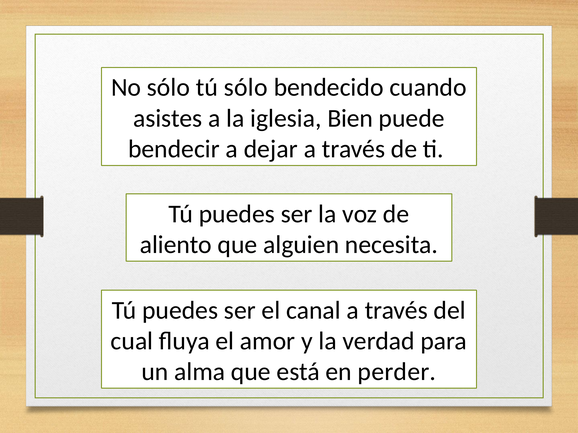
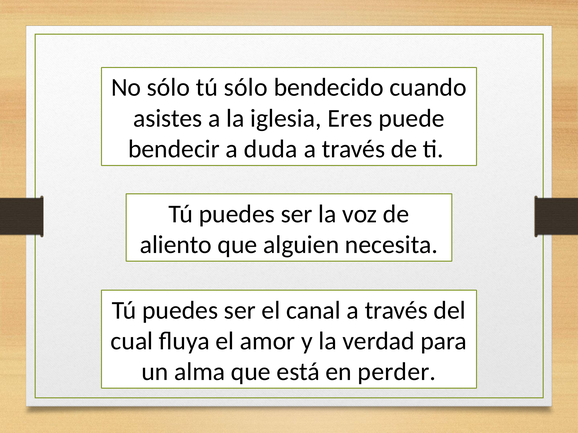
Bien: Bien -> Eres
dejar: dejar -> duda
